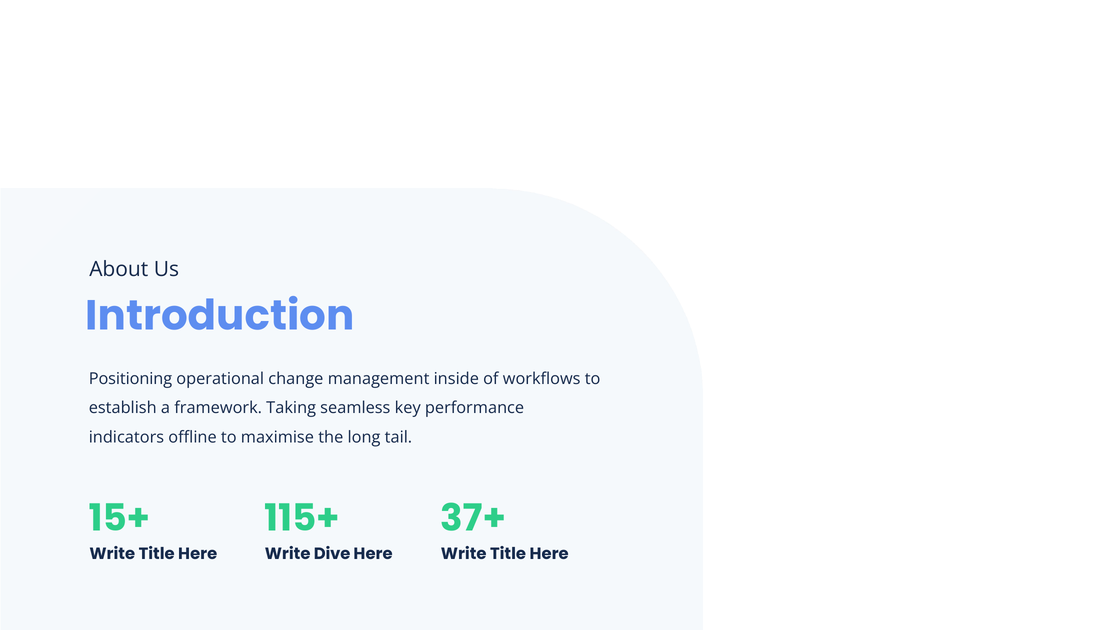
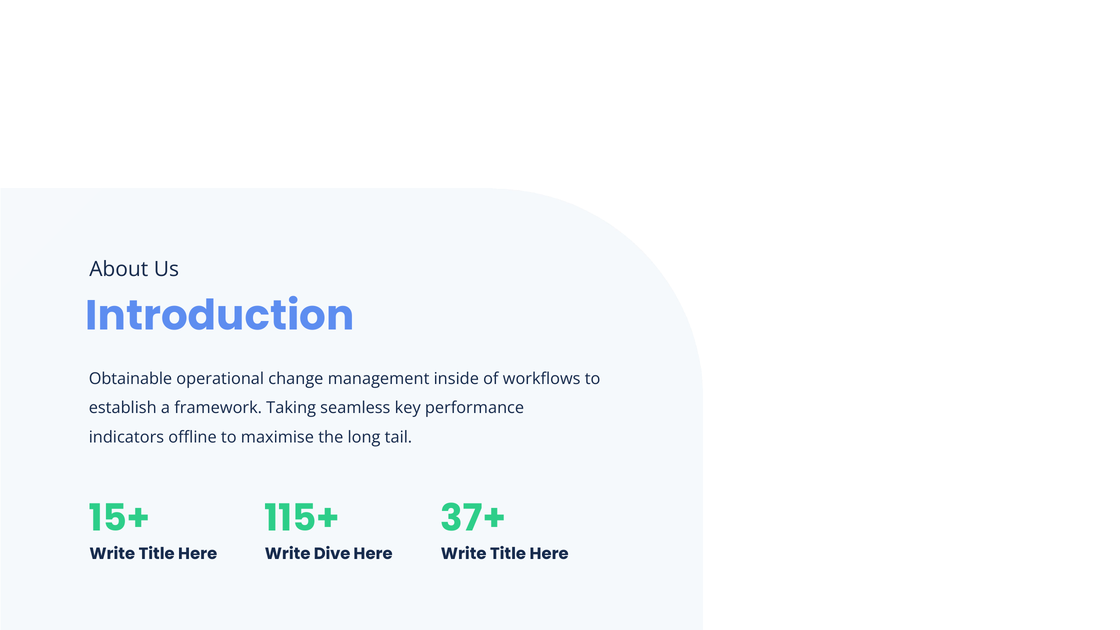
Positioning: Positioning -> Obtainable
